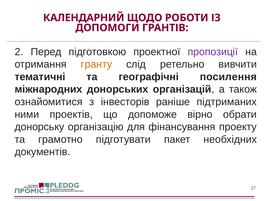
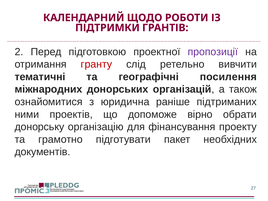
ДОПОМОГИ: ДОПОМОГИ -> ПІДТРИМКИ
гранту colour: orange -> red
інвесторів: інвесторів -> юридична
